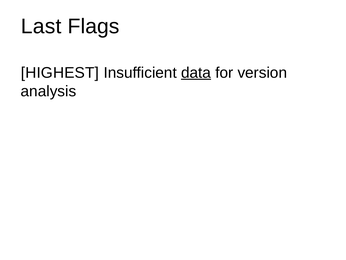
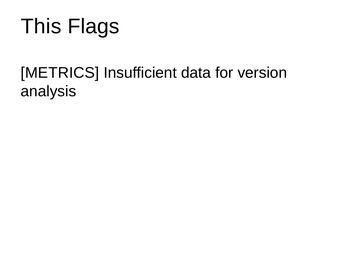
Last: Last -> This
HIGHEST: HIGHEST -> METRICS
data underline: present -> none
